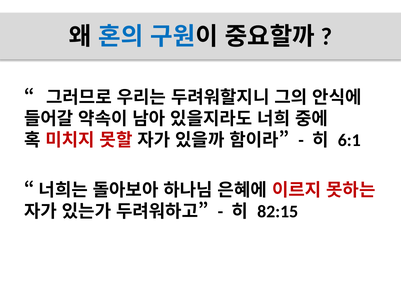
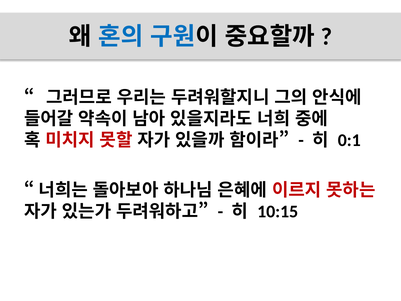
6:1: 6:1 -> 0:1
82:15: 82:15 -> 10:15
